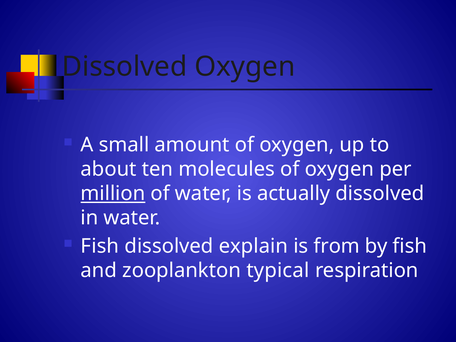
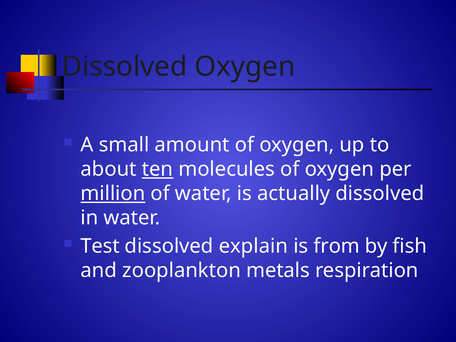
ten underline: none -> present
Fish at (100, 246): Fish -> Test
typical: typical -> metals
